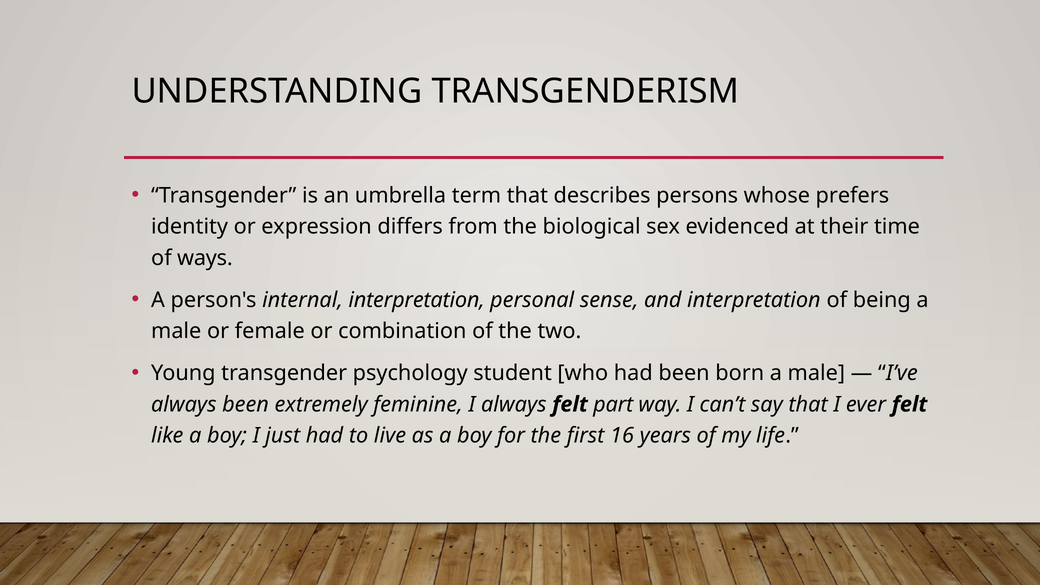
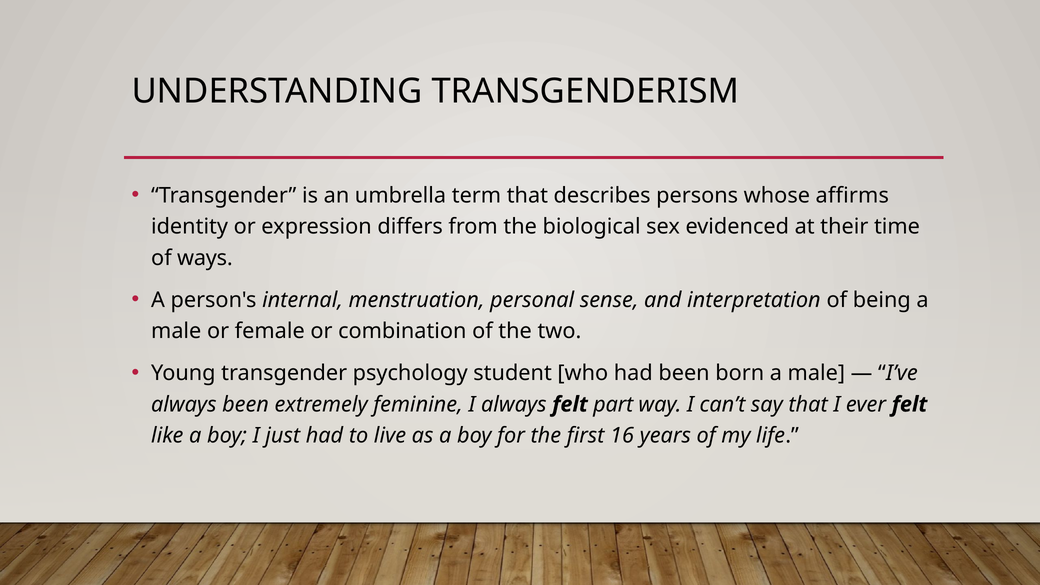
prefers: prefers -> affirms
internal interpretation: interpretation -> menstruation
